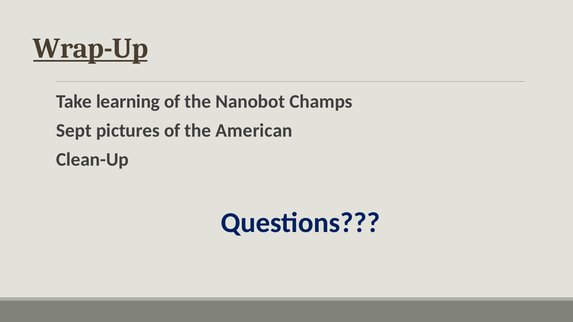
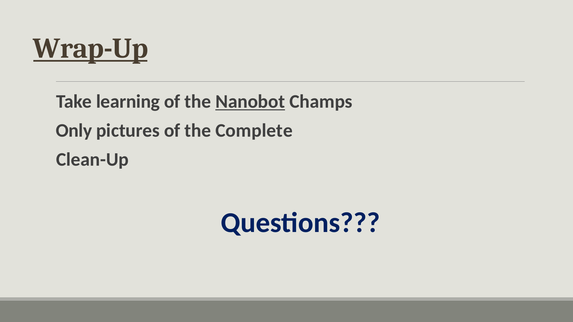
Nanobot underline: none -> present
Sept: Sept -> Only
American: American -> Complete
